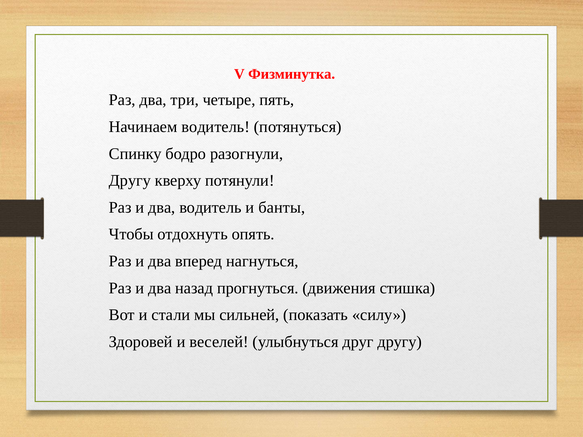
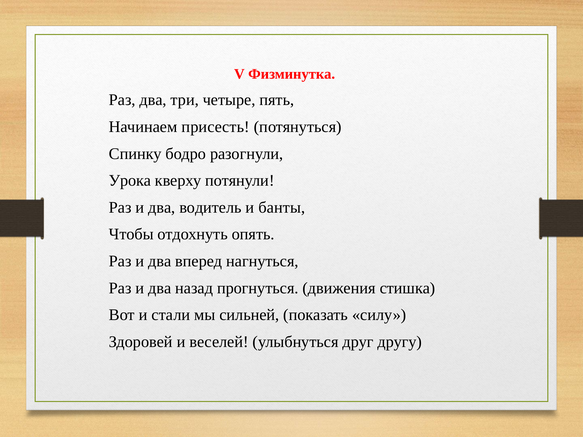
Начинаем водитель: водитель -> присесть
Другу at (130, 181): Другу -> Урока
